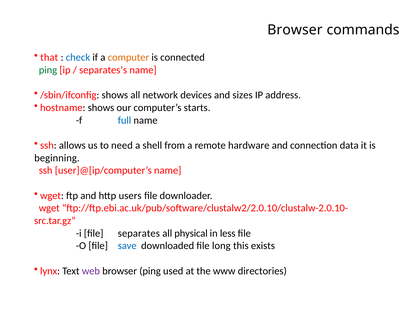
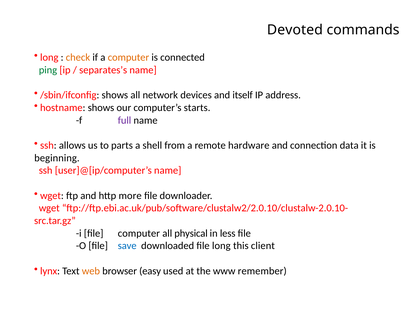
Browser at (295, 30): Browser -> Devoted
that at (49, 57): that -> long
check colour: blue -> orange
sizes: sizes -> itself
full colour: blue -> purple
need: need -> parts
users: users -> more
file separates: separates -> computer
exists: exists -> client
web colour: purple -> orange
browser ping: ping -> easy
directories: directories -> remember
